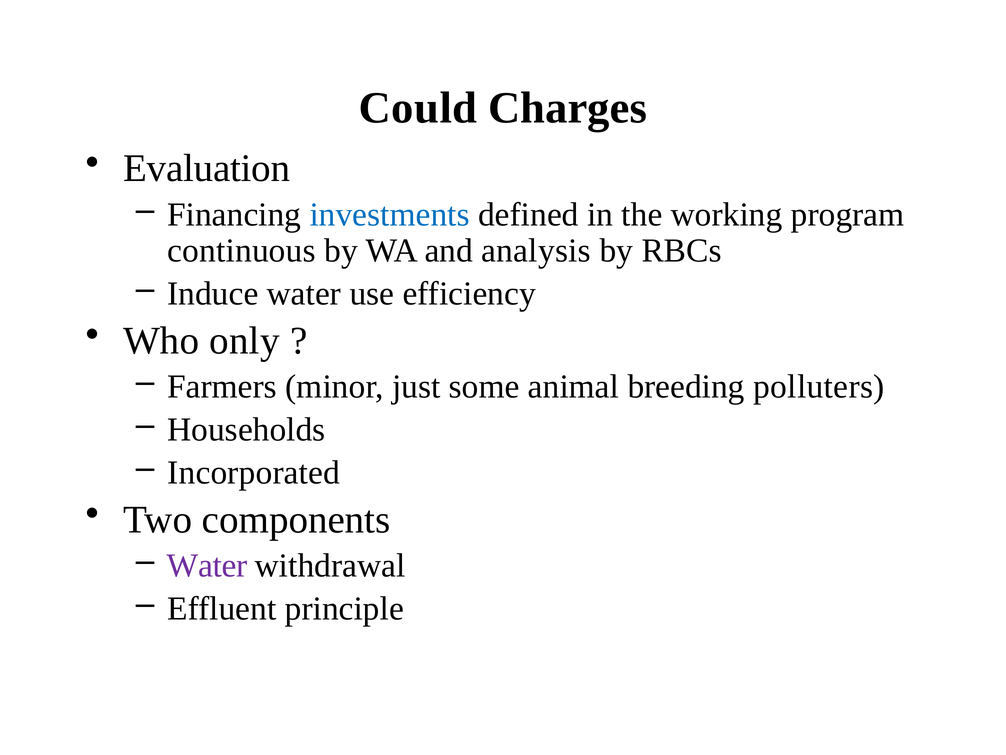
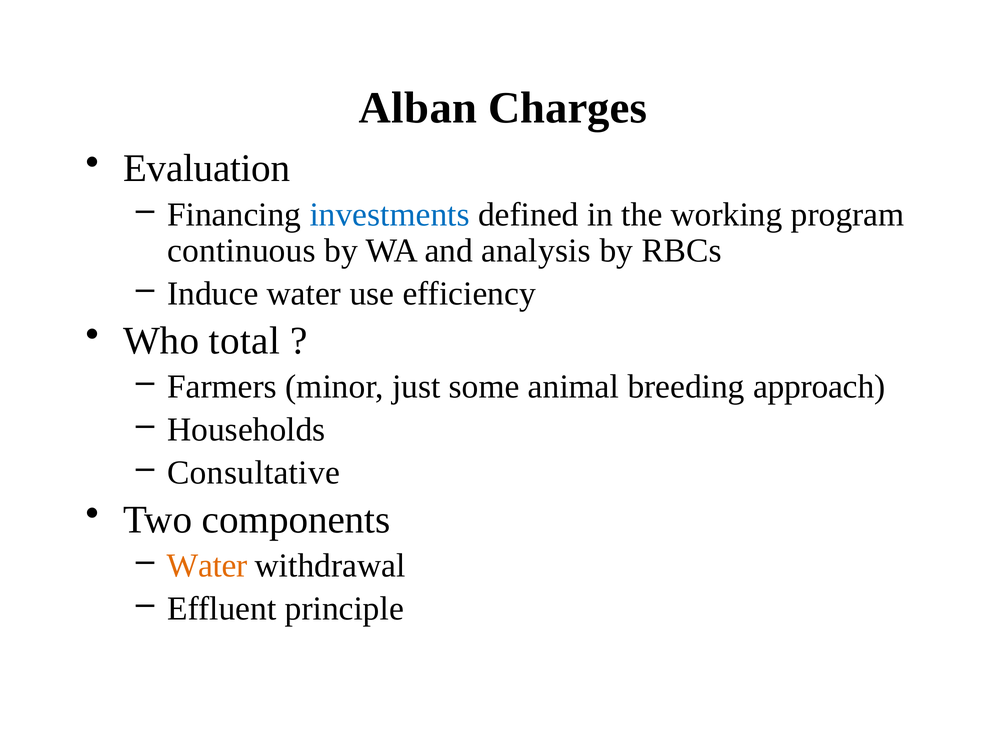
Could: Could -> Alban
only: only -> total
polluters: polluters -> approach
Incorporated: Incorporated -> Consultative
Water at (207, 565) colour: purple -> orange
